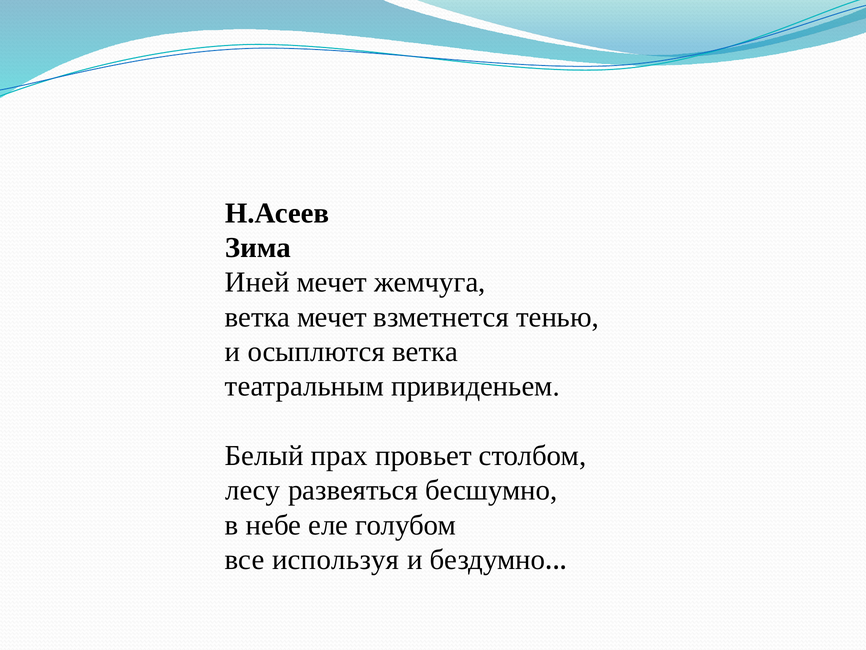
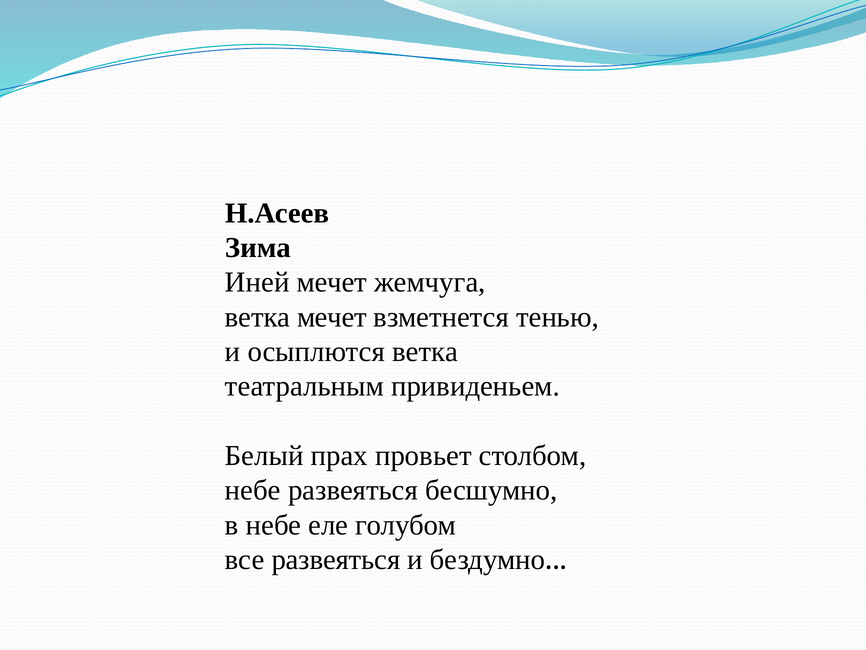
лесу at (253, 490): лесу -> небе
все используя: используя -> развеяться
